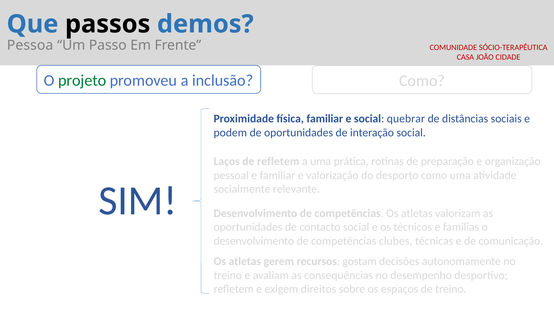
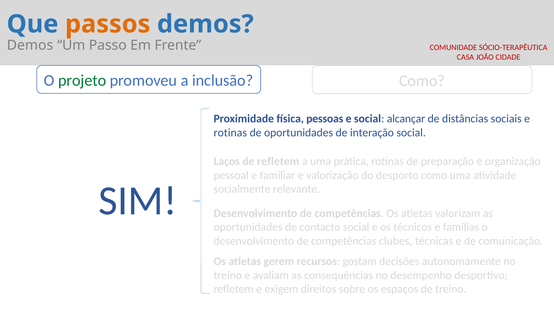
passos colour: black -> orange
Pessoa at (30, 45): Pessoa -> Demos
física familiar: familiar -> pessoas
quebrar: quebrar -> alcançar
podem at (230, 132): podem -> rotinas
